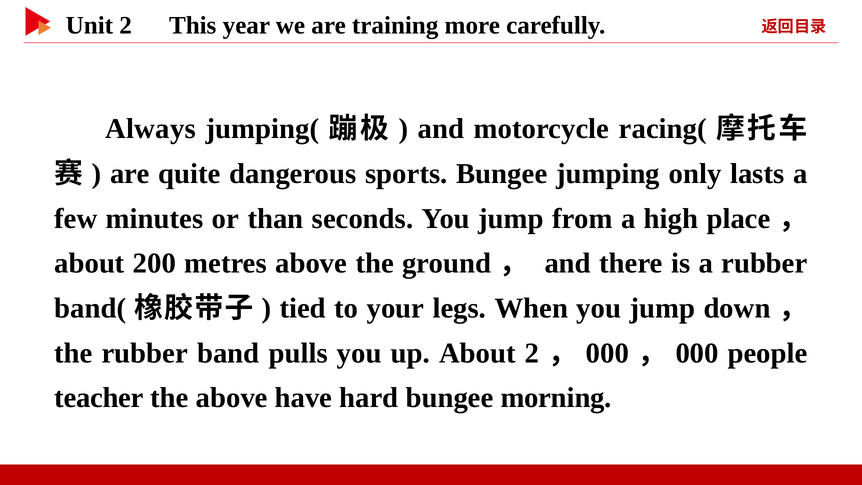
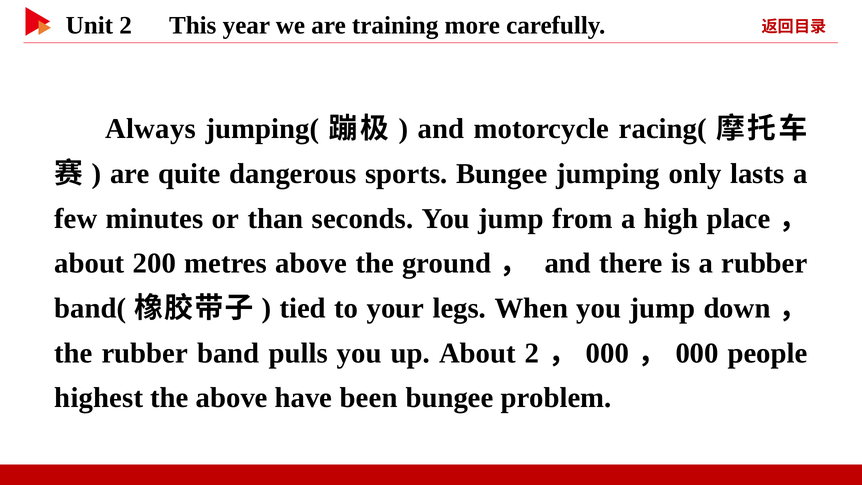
teacher: teacher -> highest
hard: hard -> been
morning: morning -> problem
